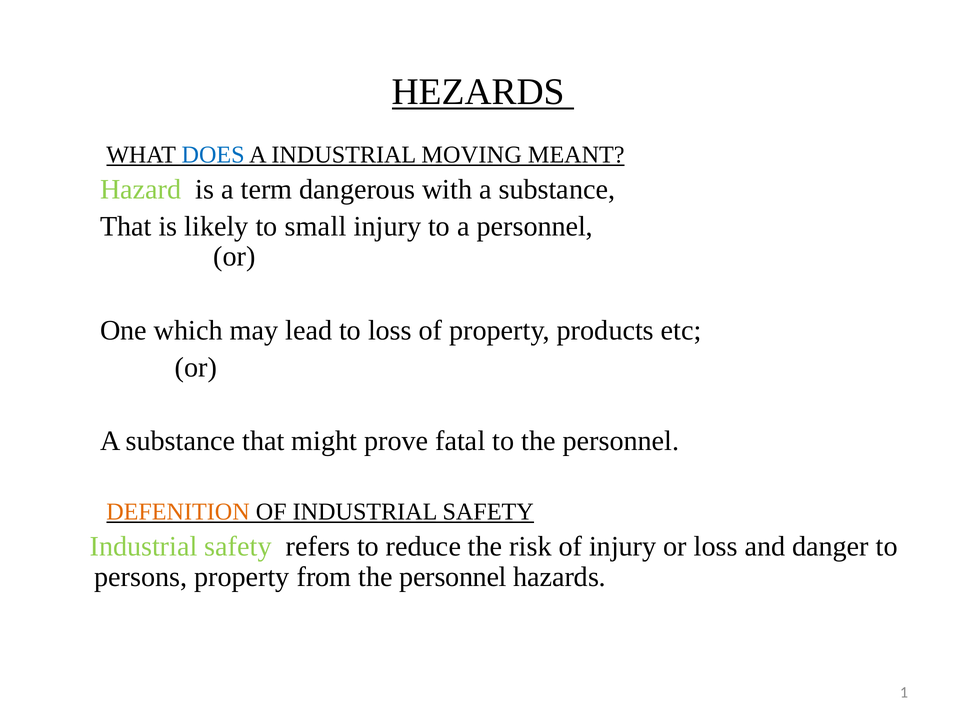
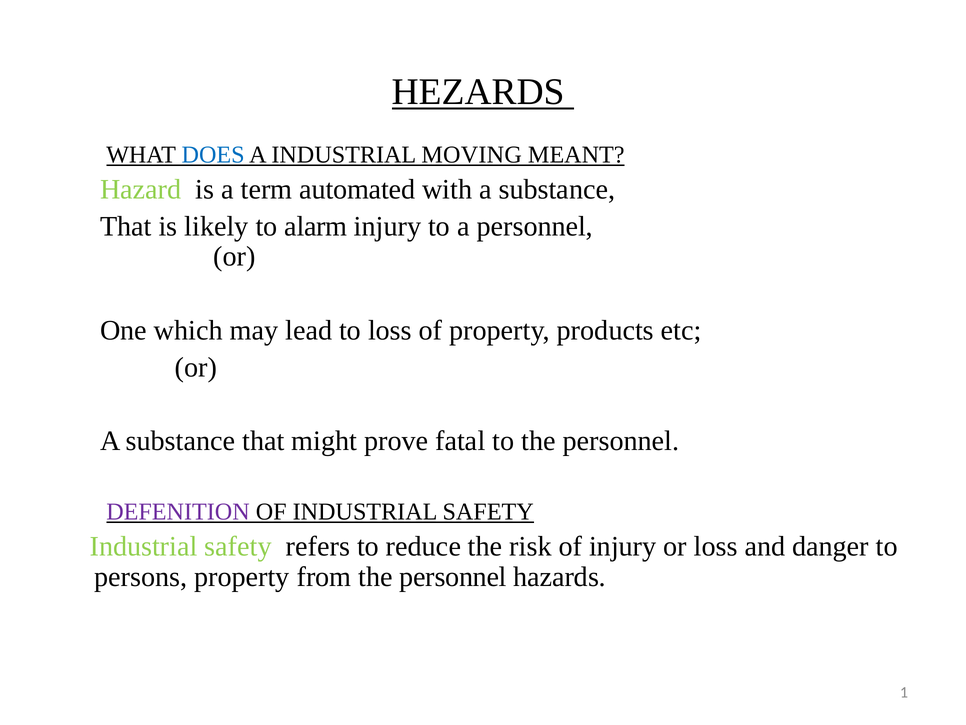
dangerous: dangerous -> automated
small: small -> alarm
DEFENITION colour: orange -> purple
